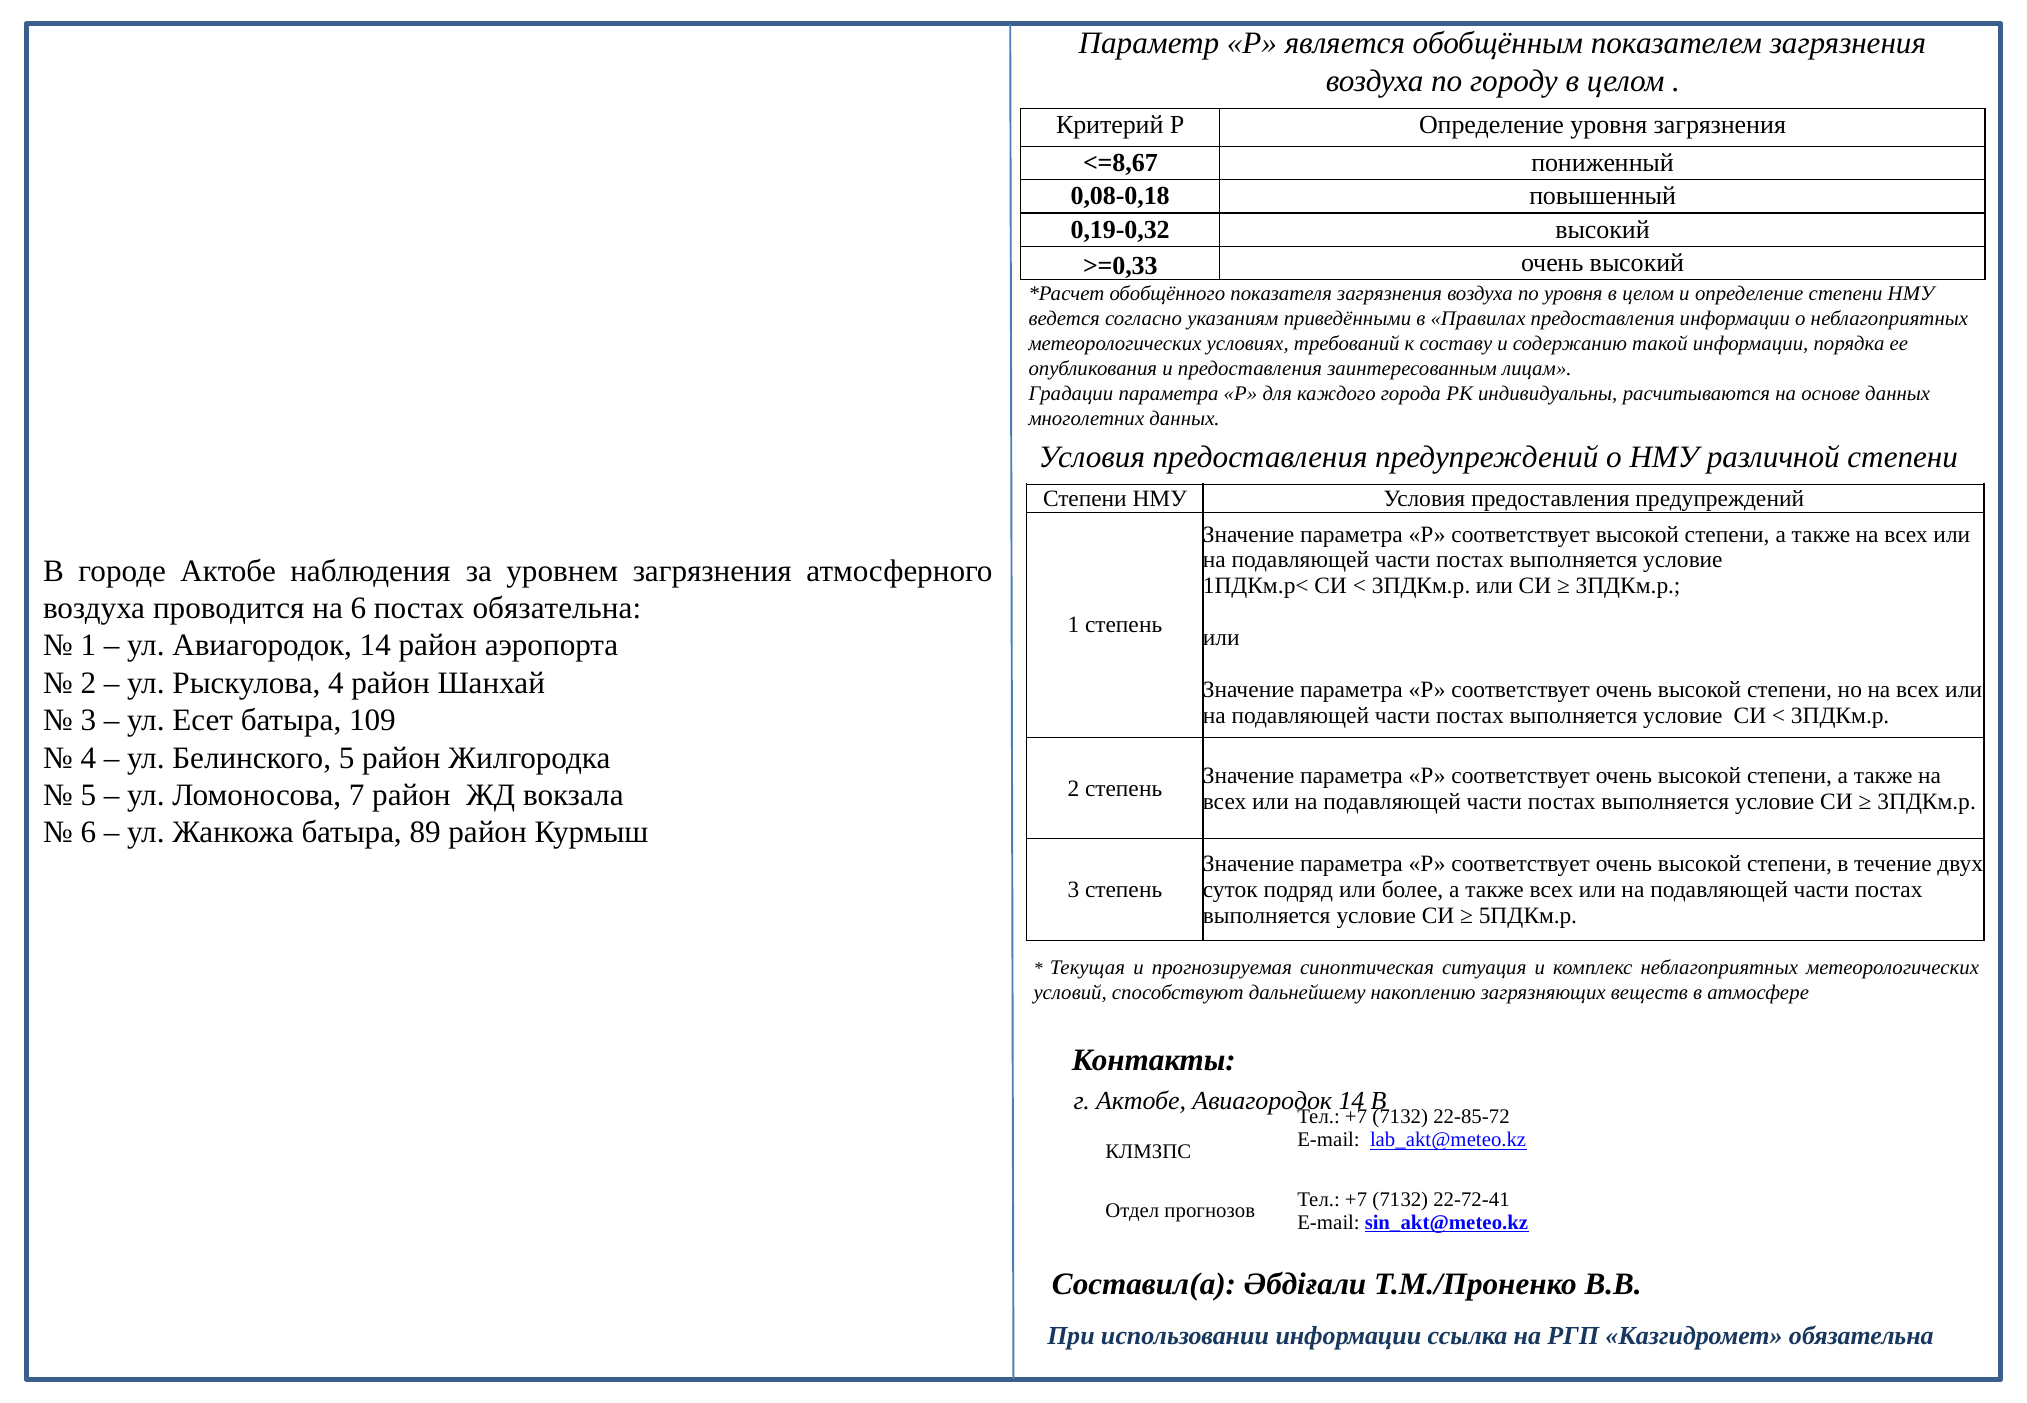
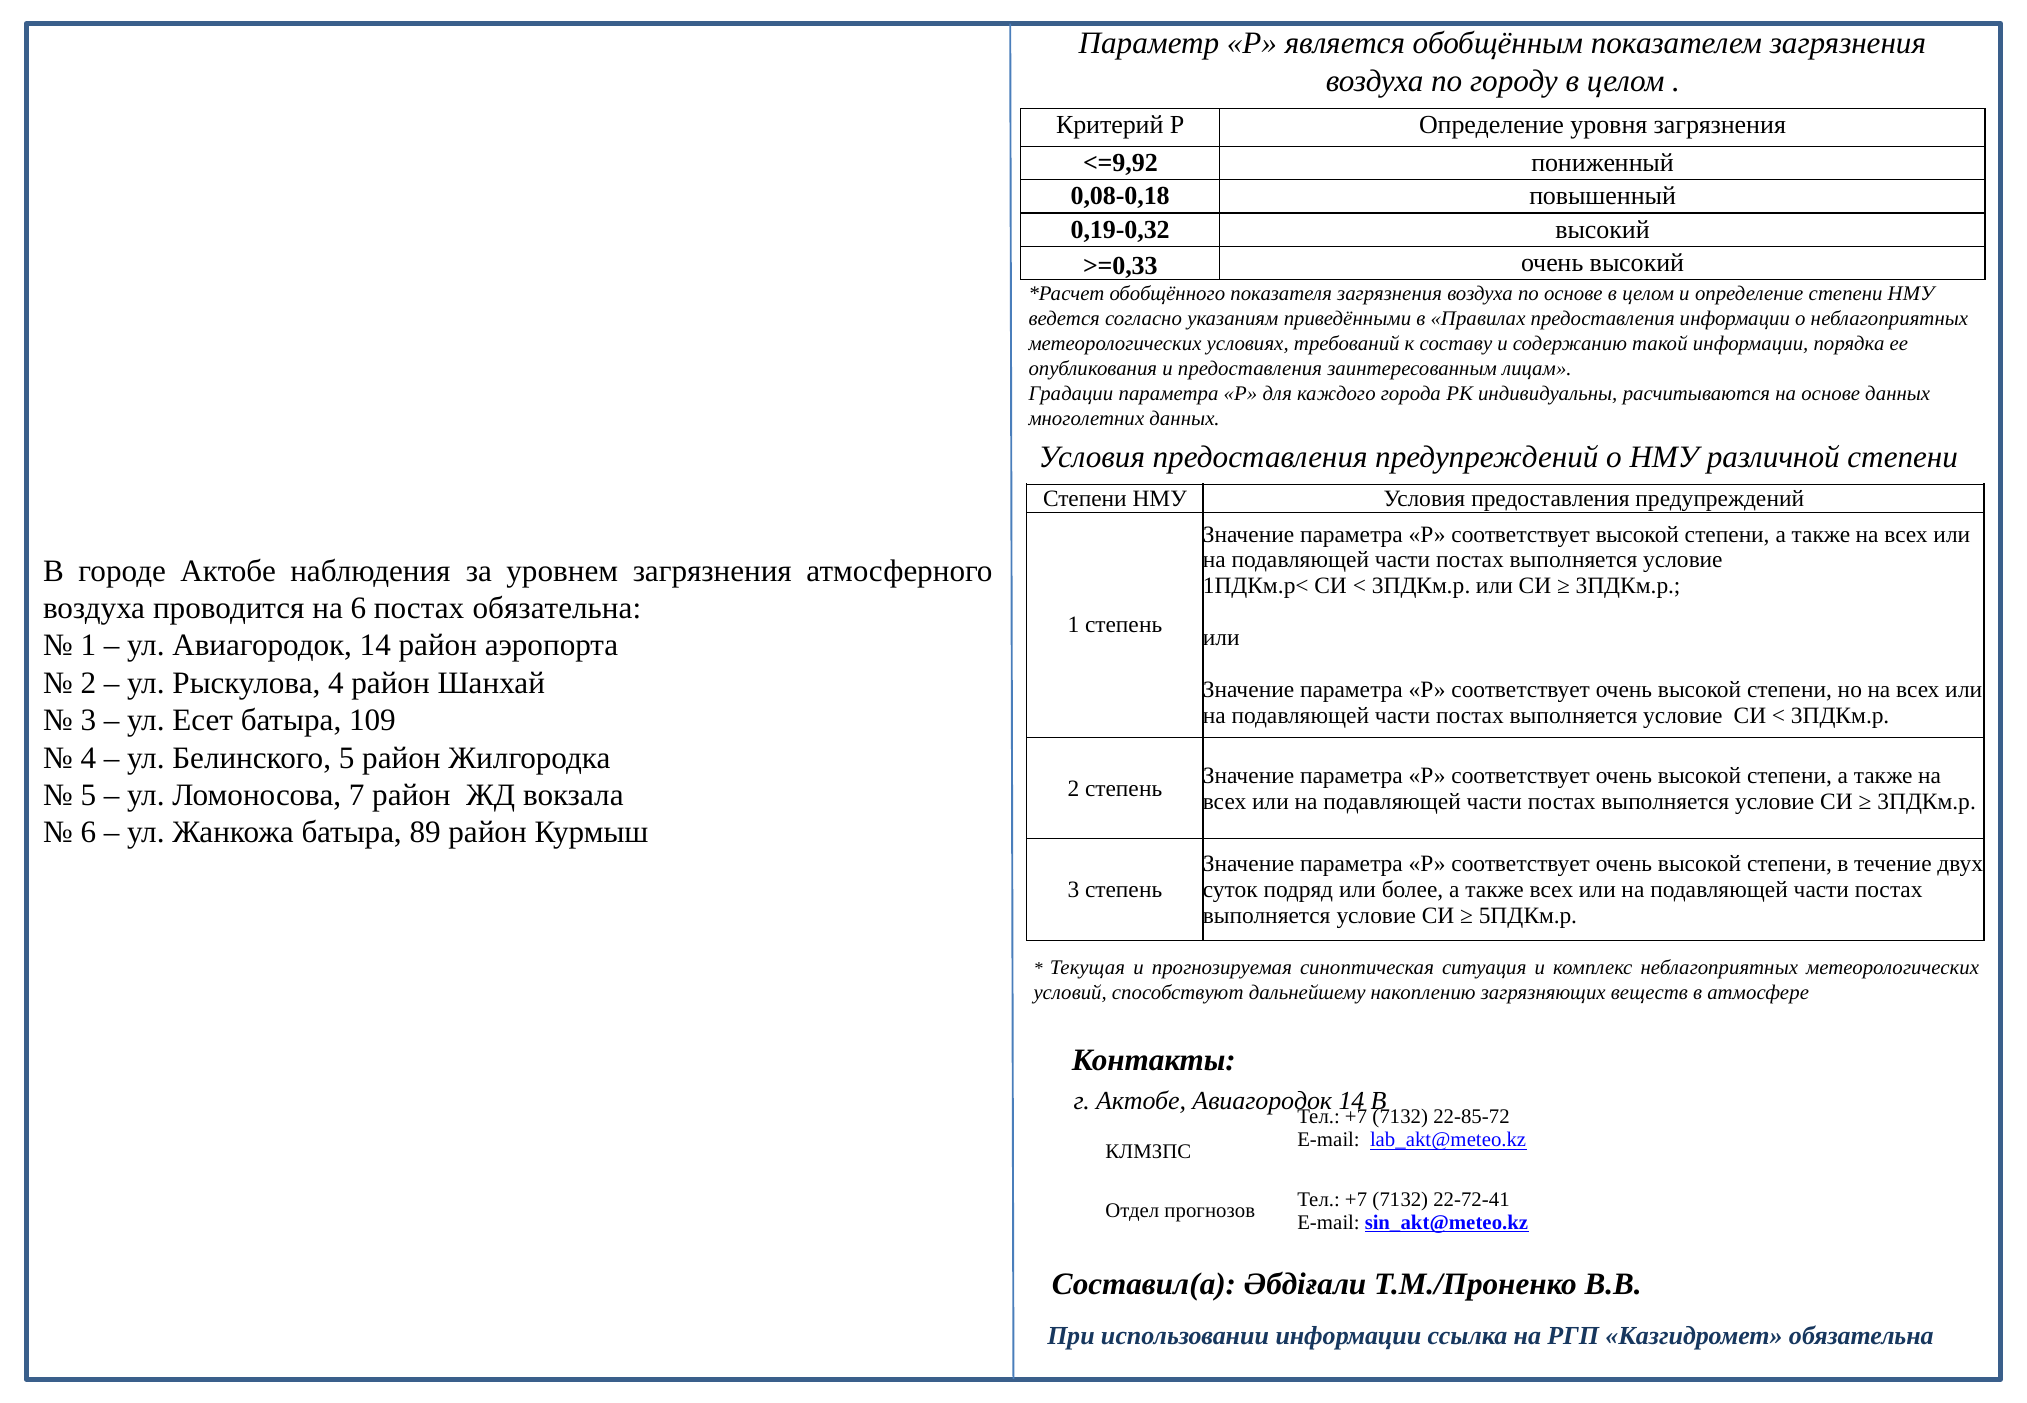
<=8,67: <=8,67 -> <=9,92
по уровня: уровня -> основе
